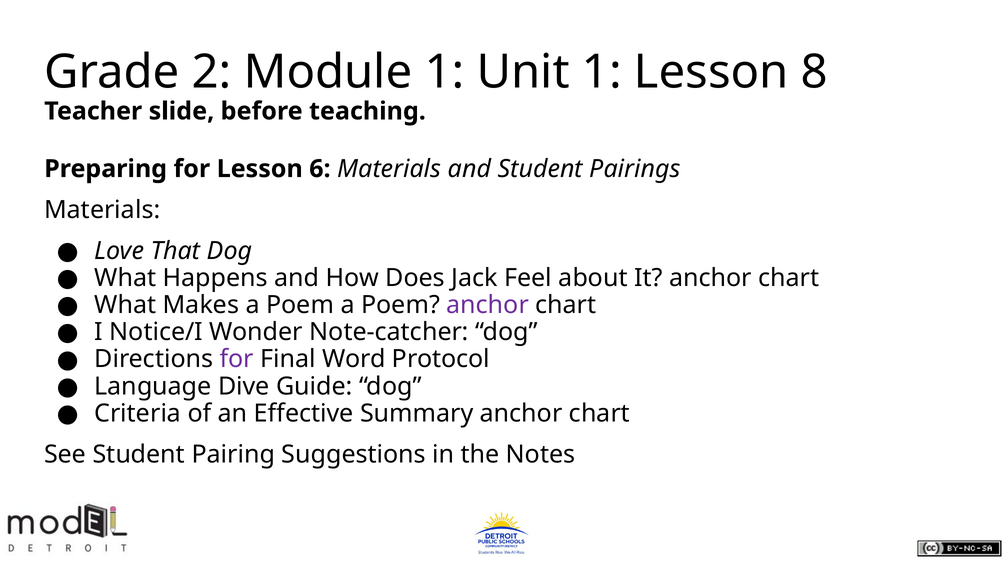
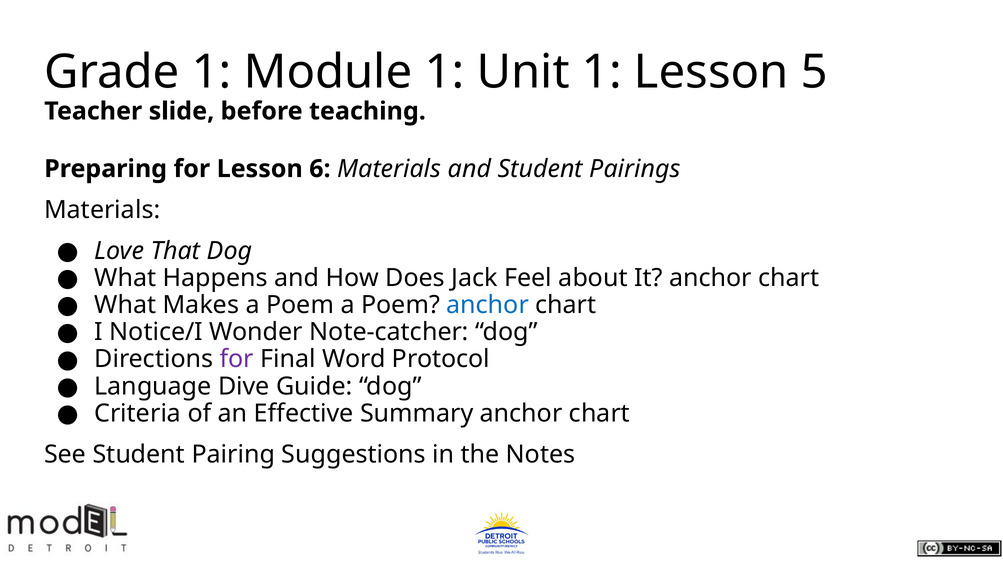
Grade 2: 2 -> 1
8: 8 -> 5
anchor at (488, 305) colour: purple -> blue
